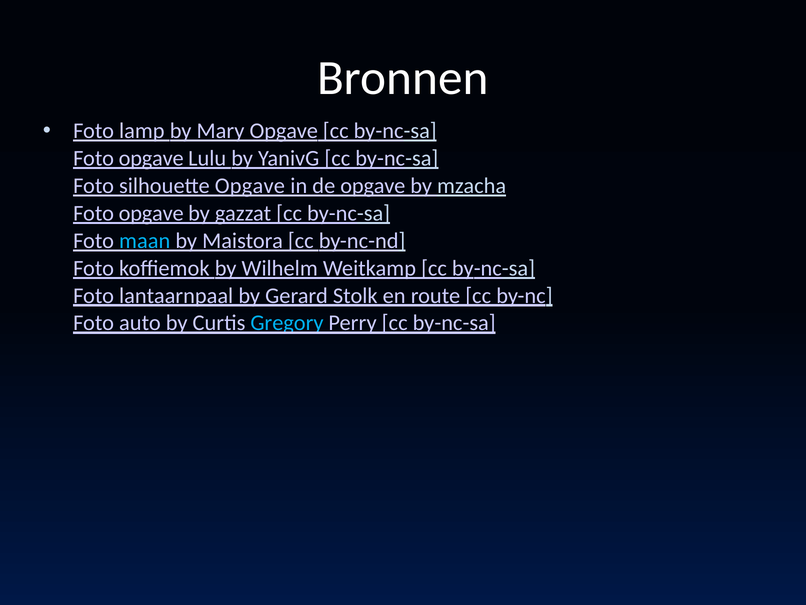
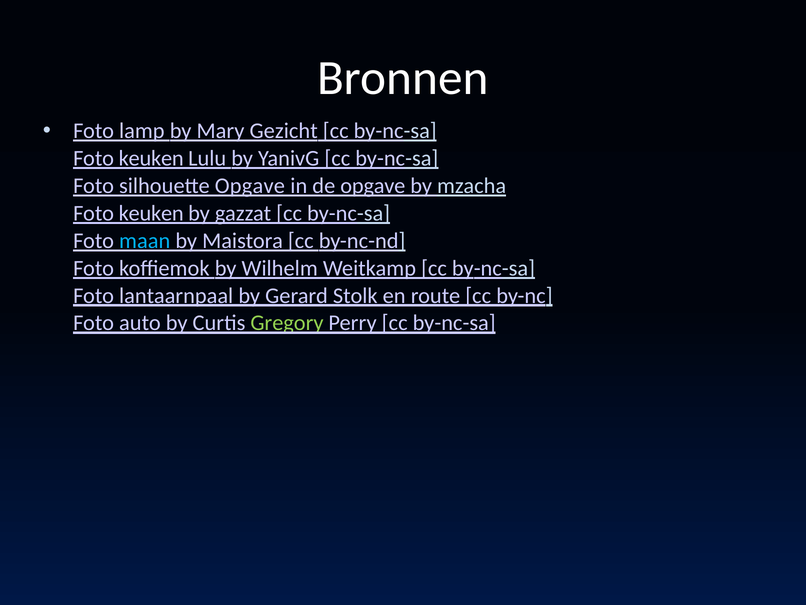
Mary Opgave: Opgave -> Gezicht
opgave at (151, 158): opgave -> keuken
opgave at (151, 213): opgave -> keuken
Gregory colour: light blue -> light green
